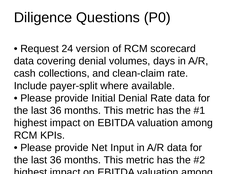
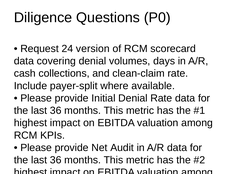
Input: Input -> Audit
